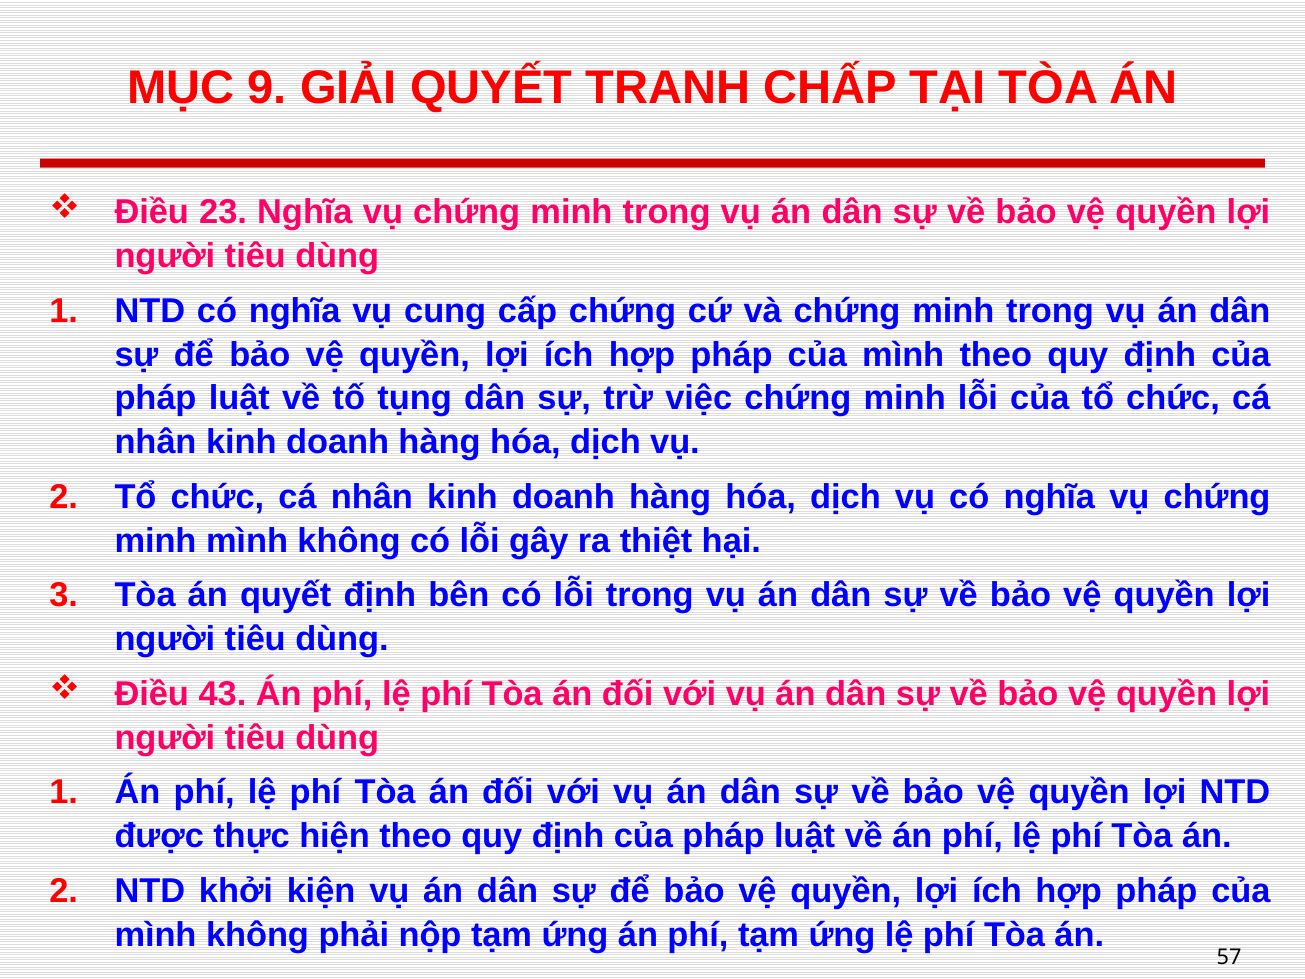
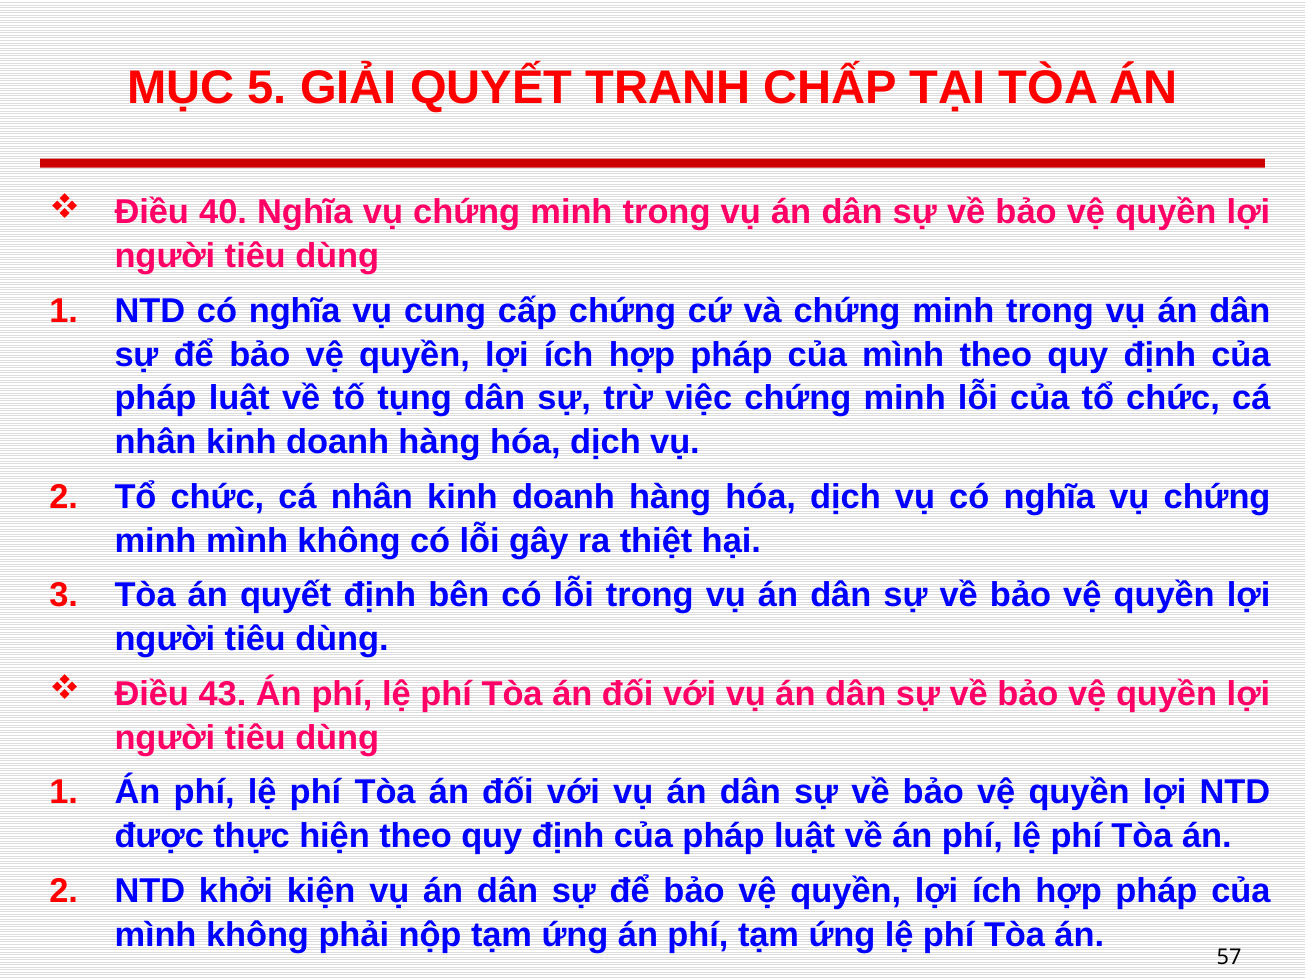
9: 9 -> 5
23: 23 -> 40
